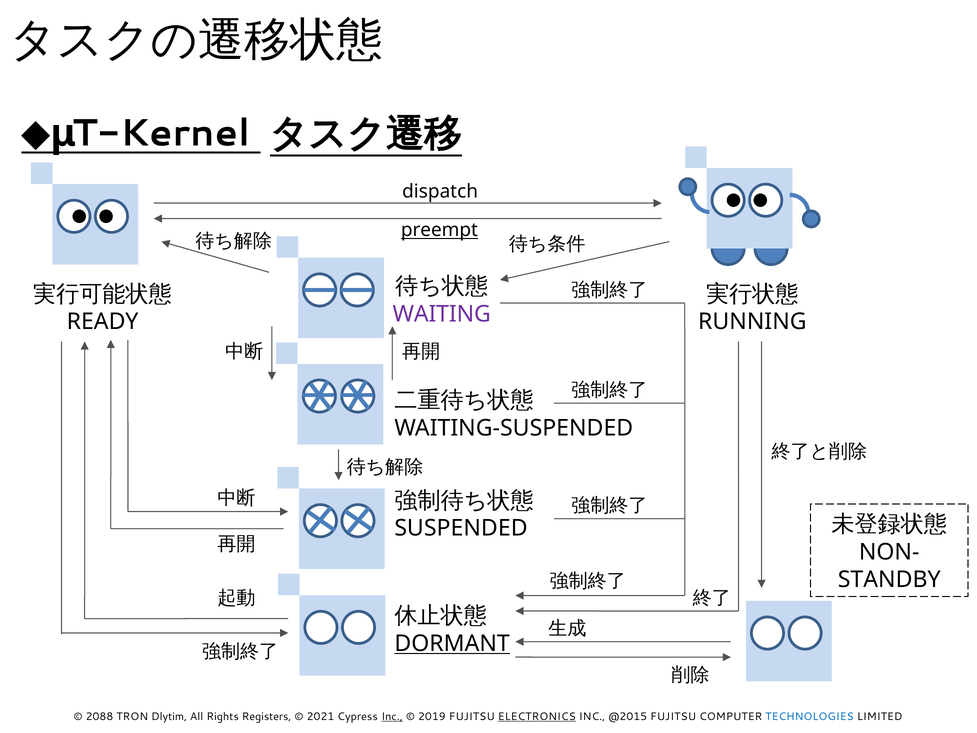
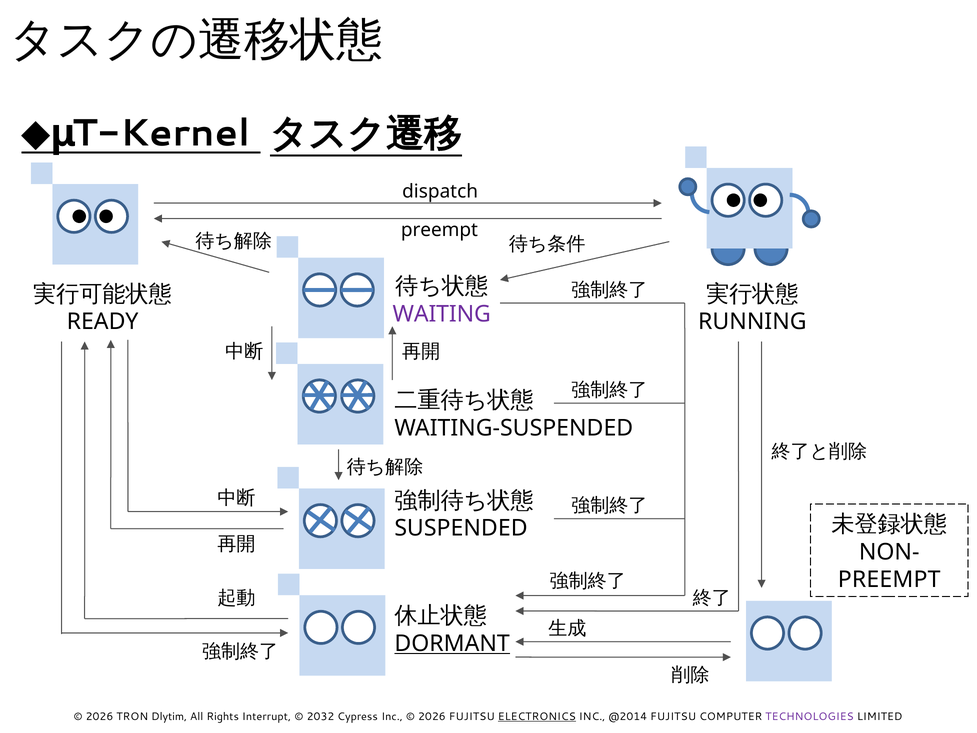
preempt at (439, 230) underline: present -> none
STANDBY at (889, 579): STANDBY -> PREEMPT
2088 at (99, 716): 2088 -> 2026
Registers: Registers -> Interrupt
2021: 2021 -> 2032
Inc at (392, 716) underline: present -> none
2019 at (432, 716): 2019 -> 2026
@2015: @2015 -> @2014
TECHNOLOGIES colour: blue -> purple
